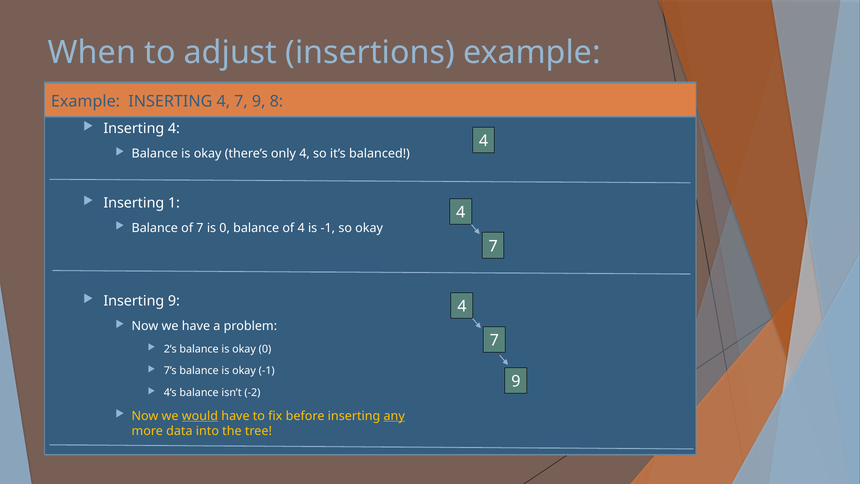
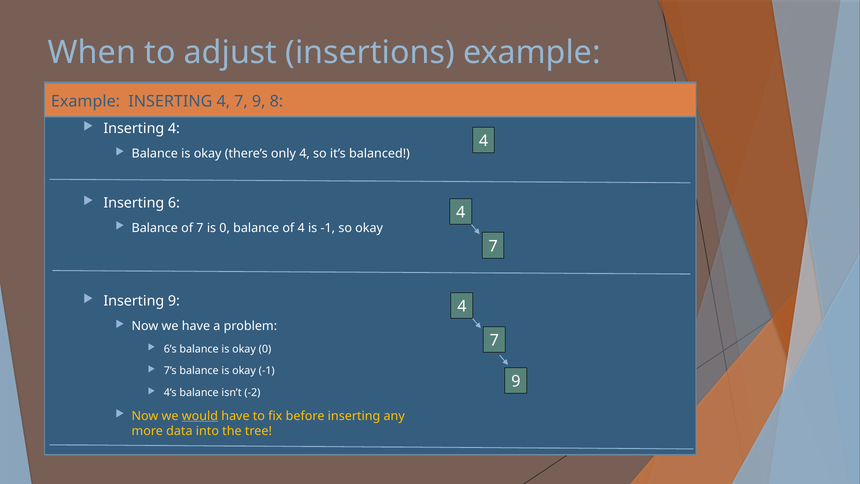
1: 1 -> 6
2’s: 2’s -> 6’s
any underline: present -> none
